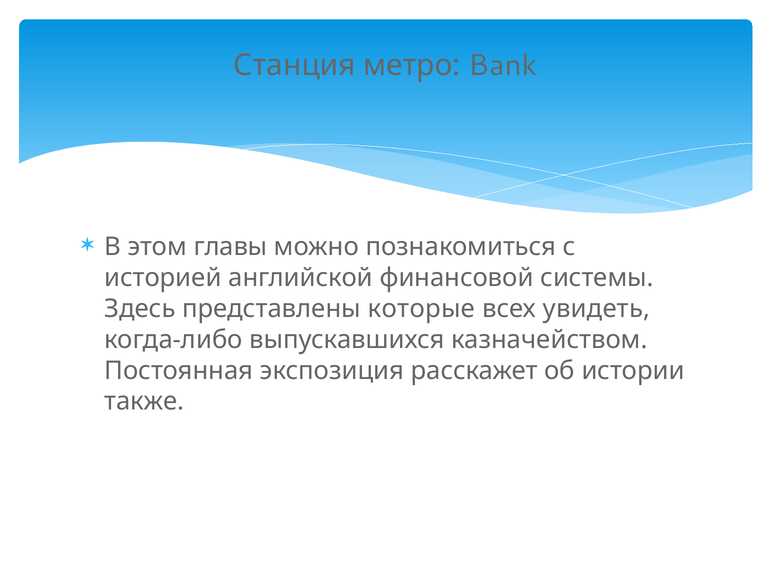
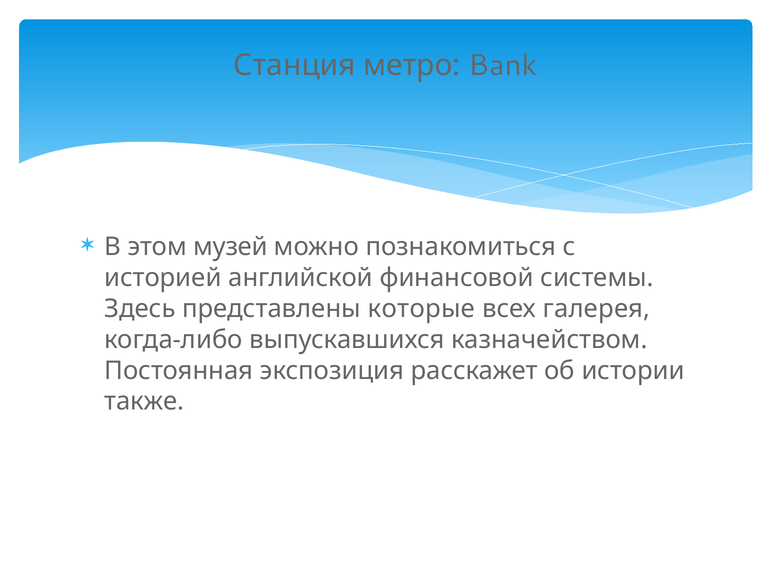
главы: главы -> музей
увидеть: увидеть -> галерея
